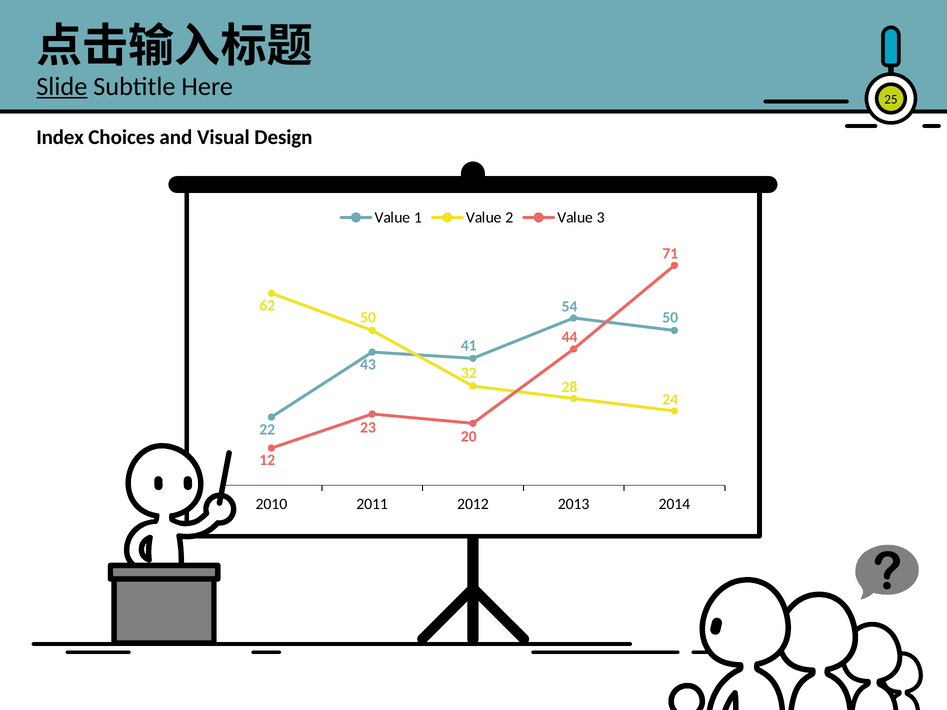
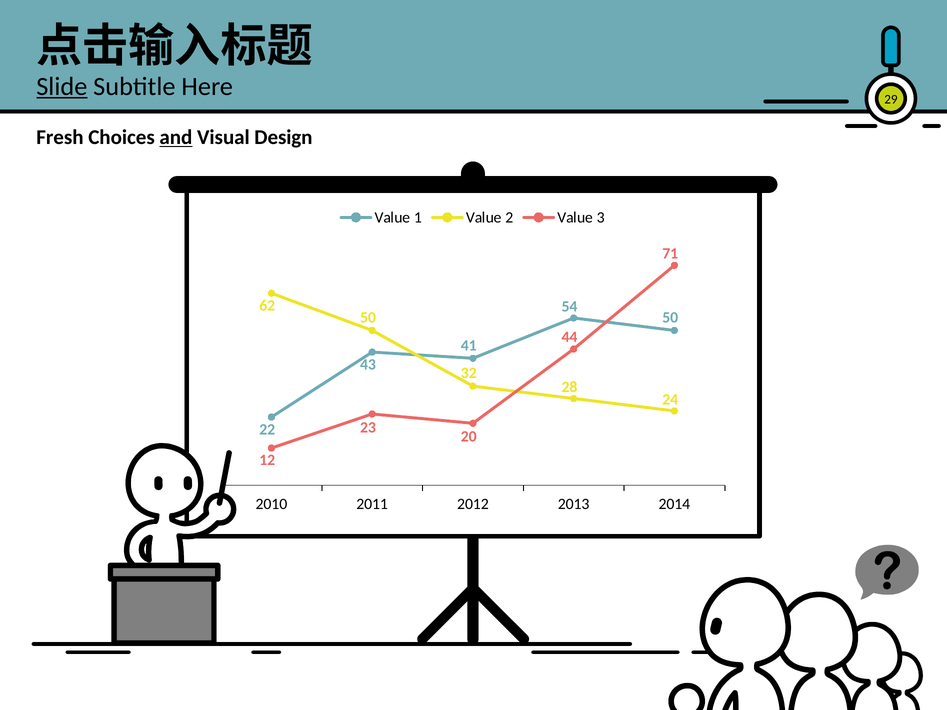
25: 25 -> 29
Index: Index -> Fresh
and underline: none -> present
